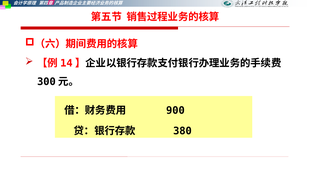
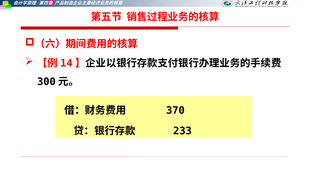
900: 900 -> 370
380: 380 -> 233
